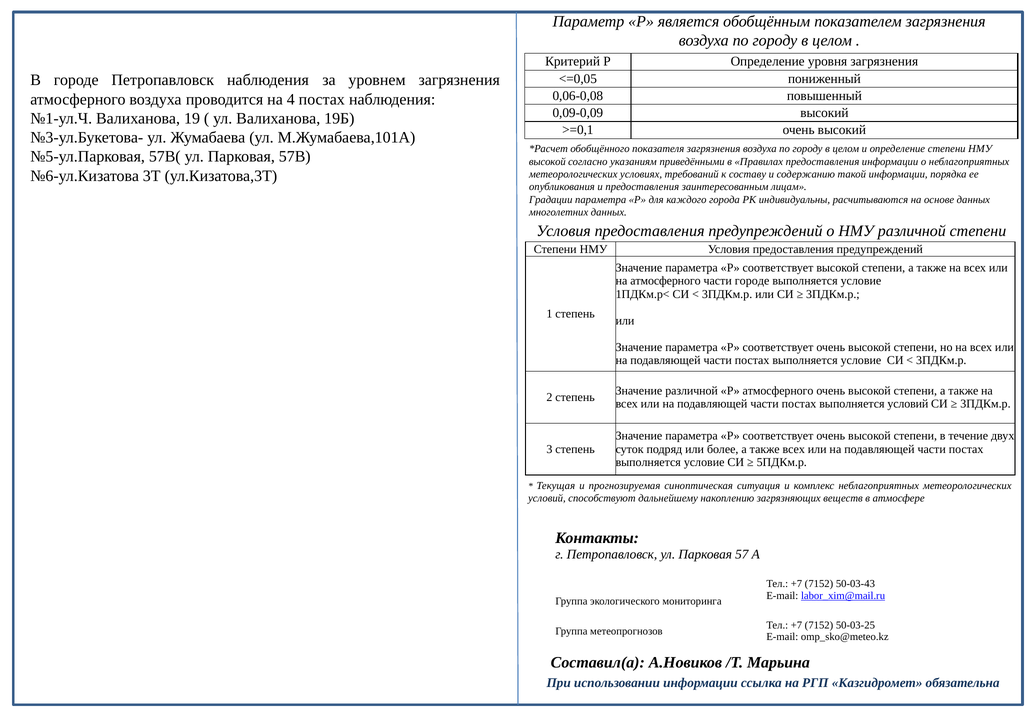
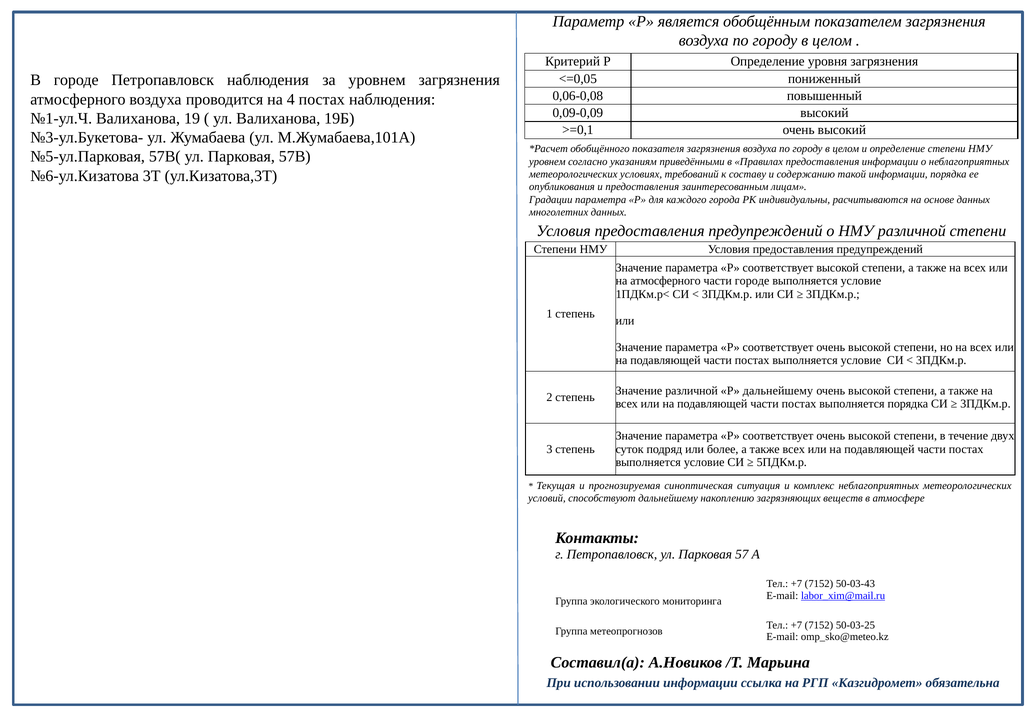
высокой at (547, 162): высокой -> уровнем
Р атмосферного: атмосферного -> дальнейшему
выполняется условий: условий -> порядка
